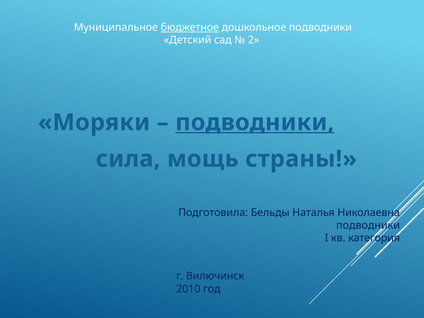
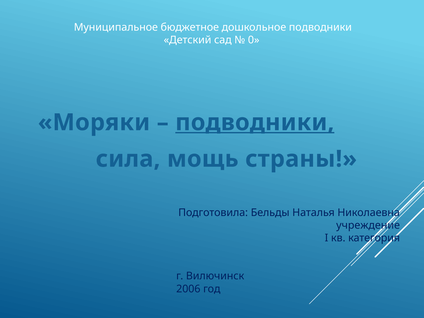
бюджетное underline: present -> none
2: 2 -> 0
подводники at (368, 225): подводники -> учреждение
2010: 2010 -> 2006
